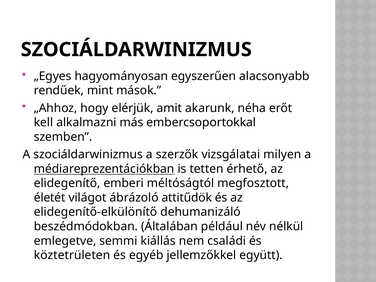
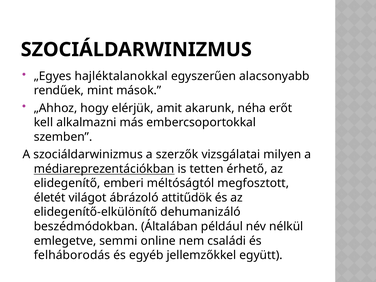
hagyományosan: hagyományosan -> hajléktalanokkal
kiállás: kiállás -> online
köztetrületen: köztetrületen -> felháborodás
